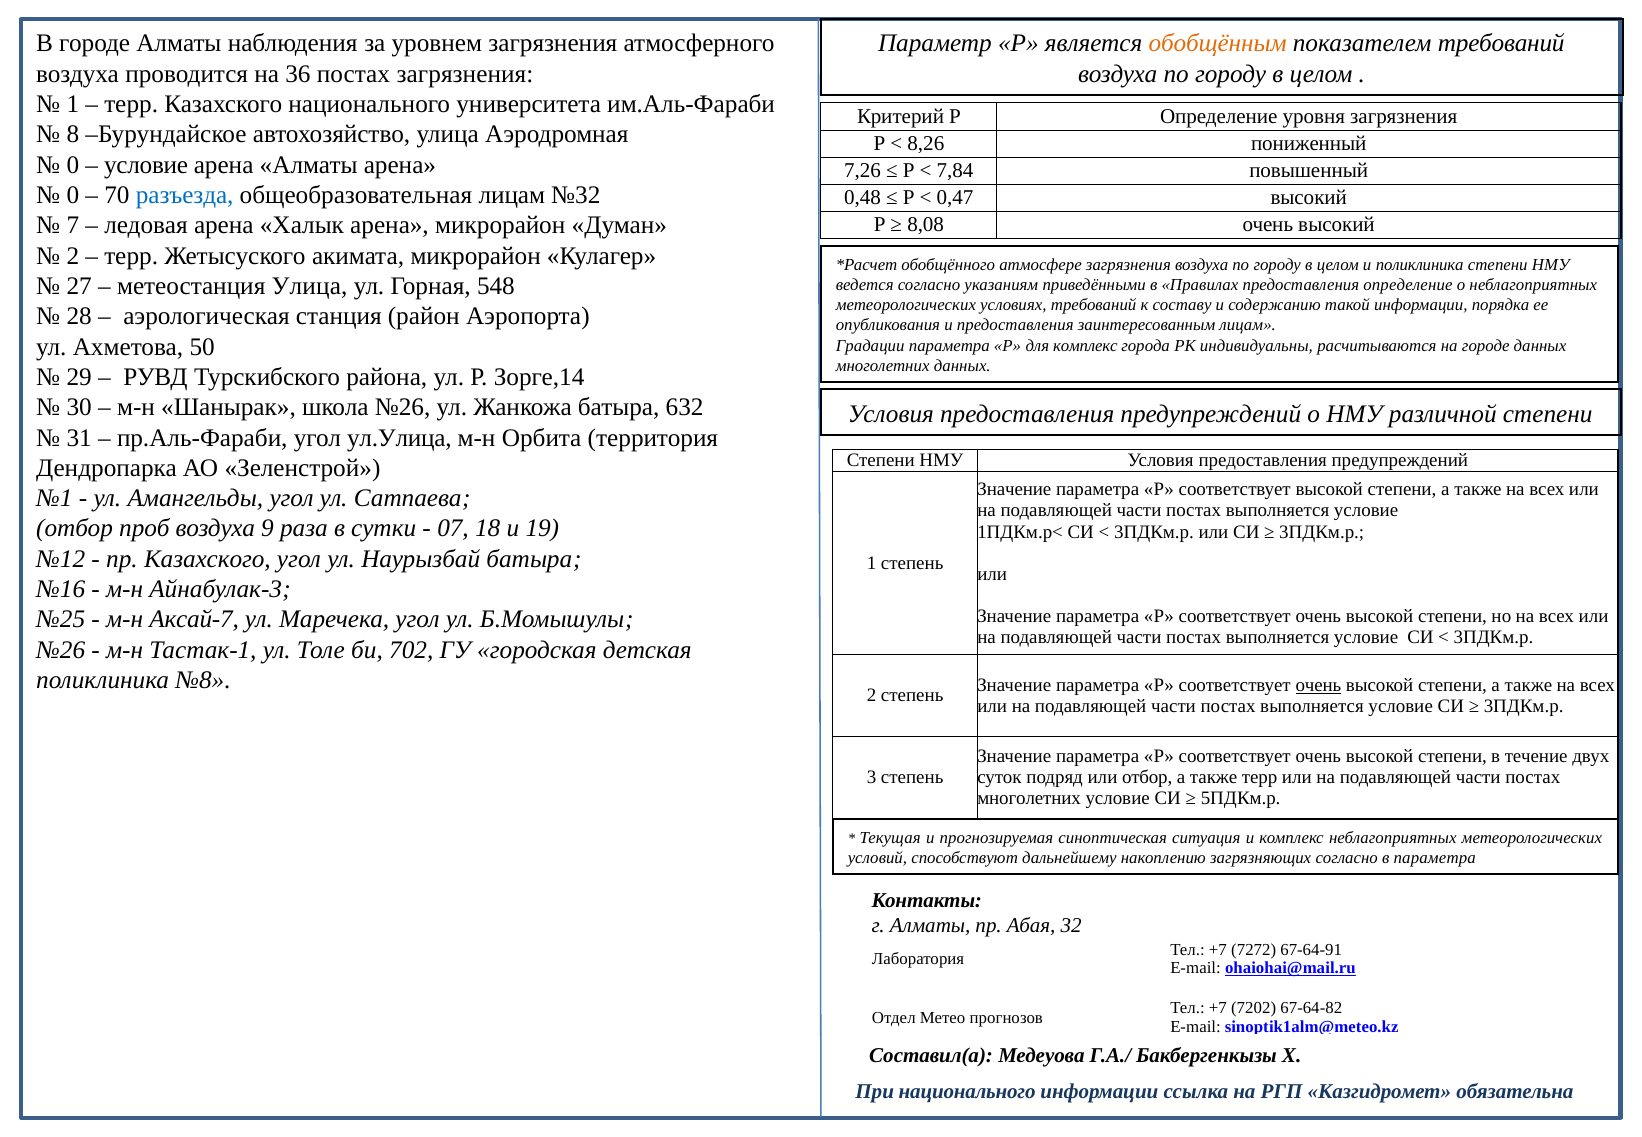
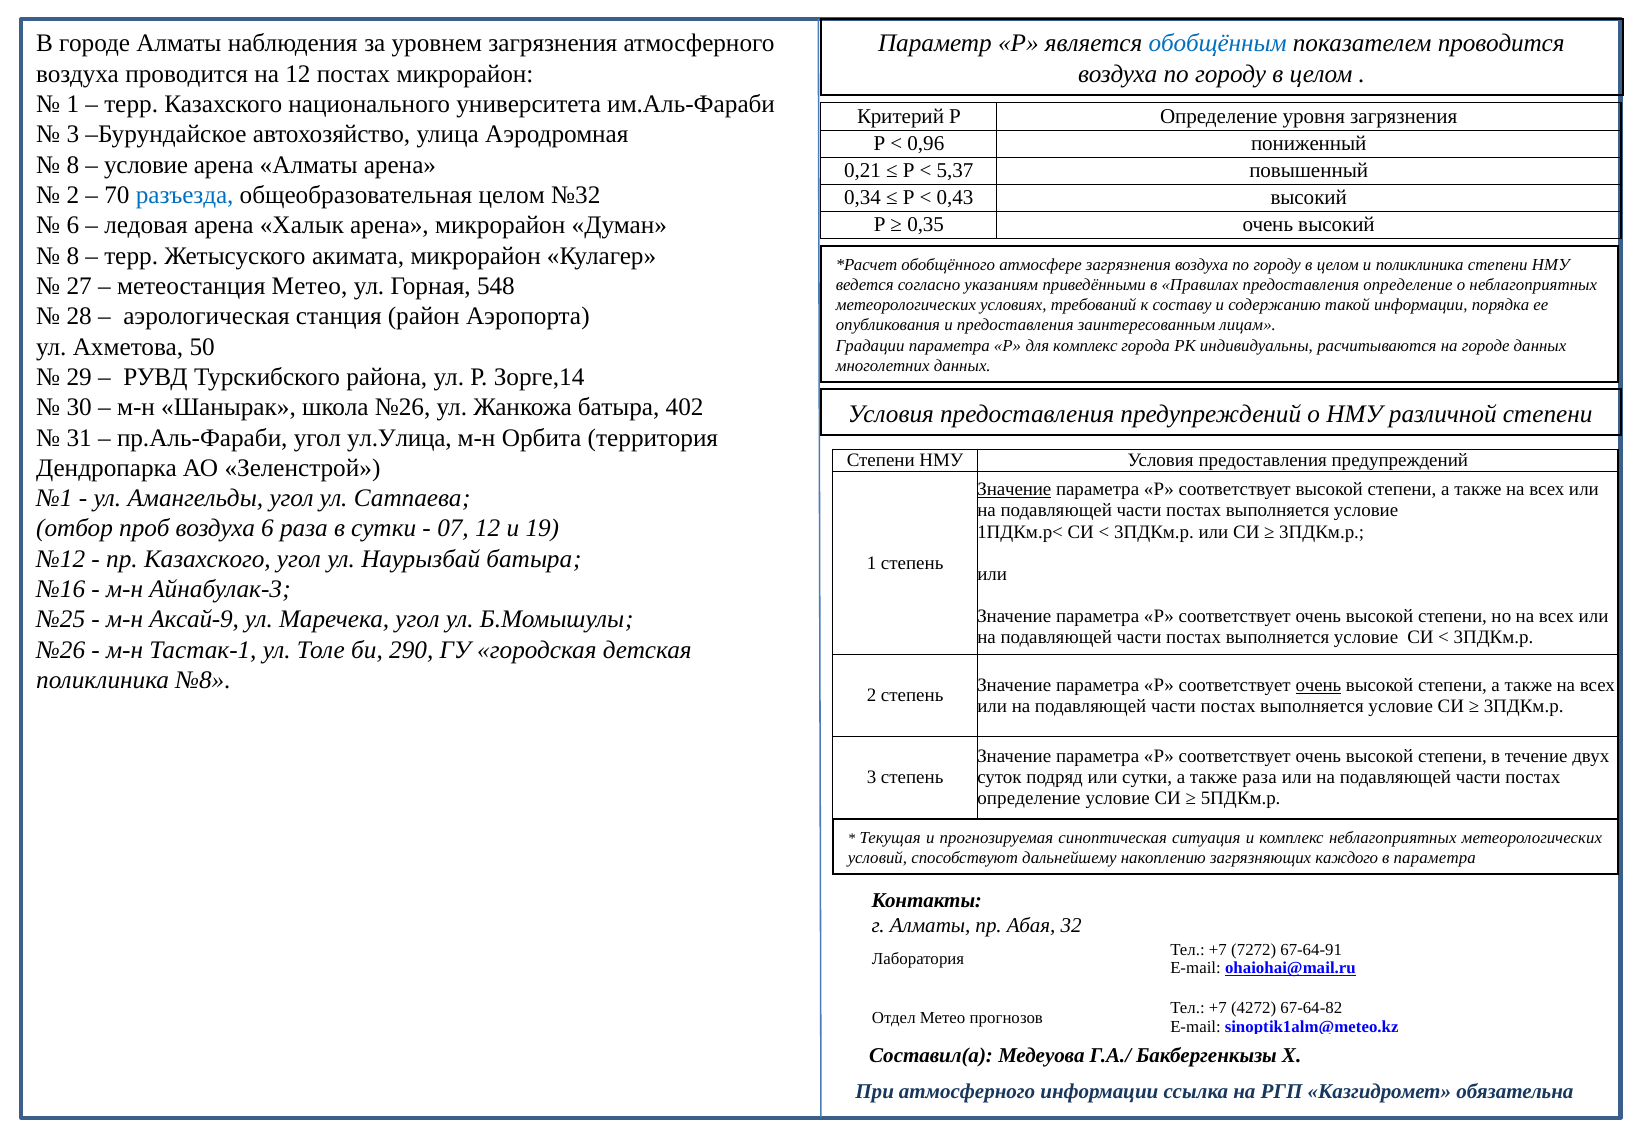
обобщённым colour: orange -> blue
показателем требований: требований -> проводится
на 36: 36 -> 12
постах загрязнения: загрязнения -> микрорайон
8 at (73, 134): 8 -> 3
8,26: 8,26 -> 0,96
0 at (73, 165): 0 -> 8
7,26: 7,26 -> 0,21
7,84: 7,84 -> 5,37
0 at (73, 195): 0 -> 2
общеобразовательная лицам: лицам -> целом
0,48: 0,48 -> 0,34
0,47: 0,47 -> 0,43
7 at (73, 225): 7 -> 6
8,08: 8,08 -> 0,35
2 at (73, 256): 2 -> 8
метеостанция Улица: Улица -> Метео
632: 632 -> 402
Значение at (1014, 490) underline: none -> present
воздуха 9: 9 -> 6
07 18: 18 -> 12
Аксай-7: Аксай-7 -> Аксай-9
702: 702 -> 290
или отбор: отбор -> сутки
также терр: терр -> раза
многолетних at (1029, 799): многолетних -> определение
загрязняющих согласно: согласно -> каждого
7202: 7202 -> 4272
При национального: национального -> атмосферного
